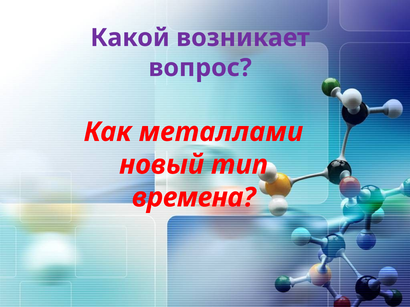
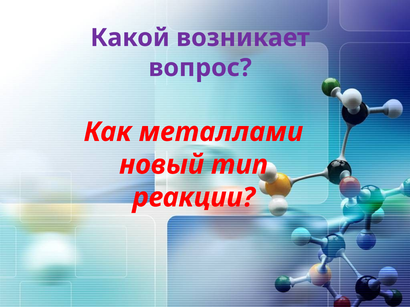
времена: времена -> реакции
